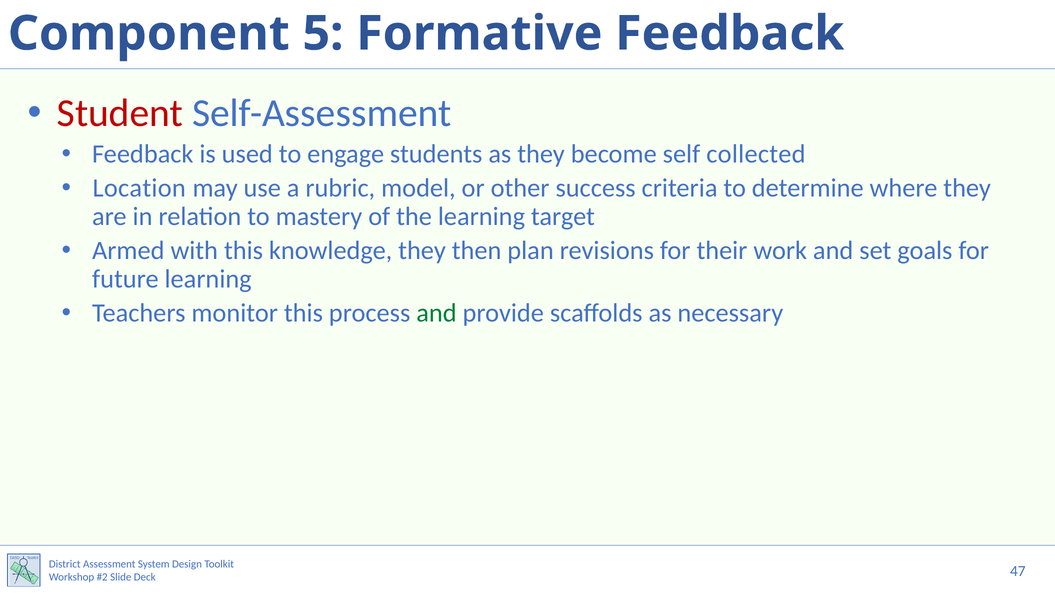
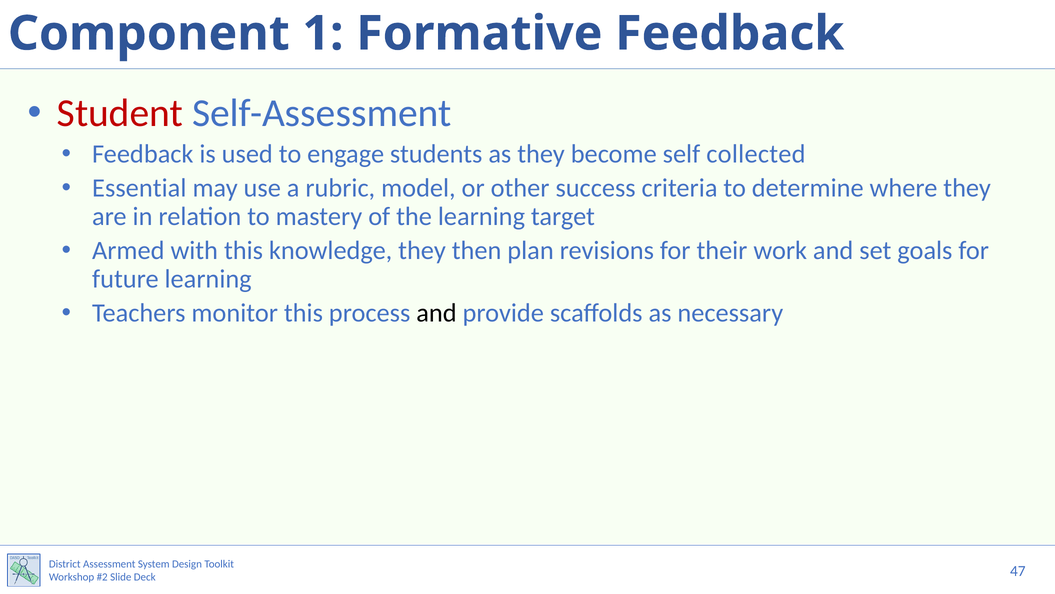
5: 5 -> 1
Location: Location -> Essential
and at (436, 313) colour: green -> black
